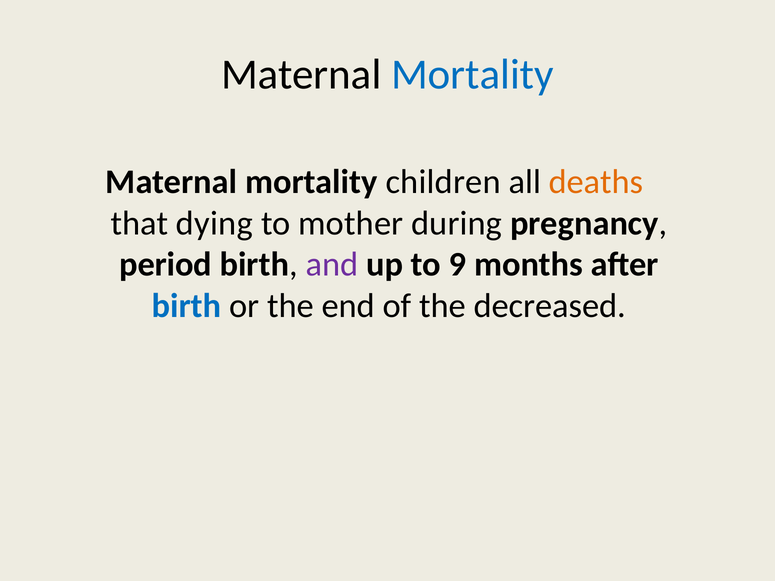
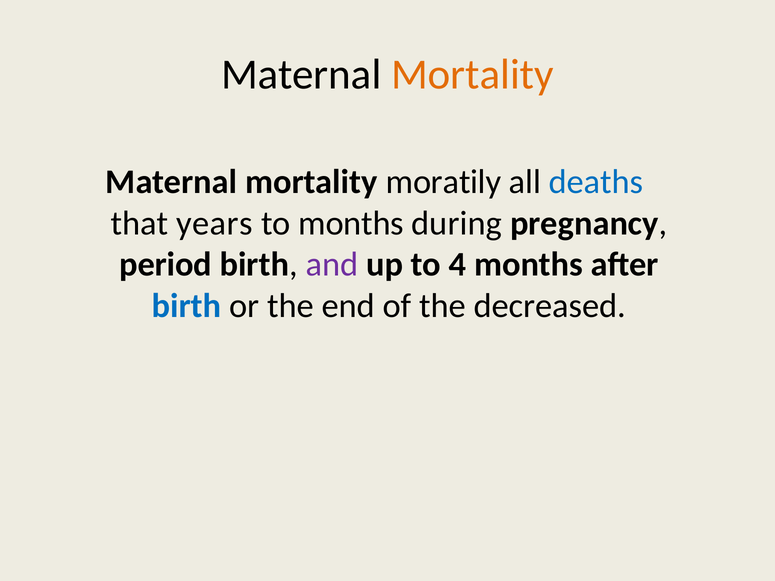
Mortality at (472, 75) colour: blue -> orange
children: children -> moratily
deaths colour: orange -> blue
dying: dying -> years
to mother: mother -> months
9: 9 -> 4
